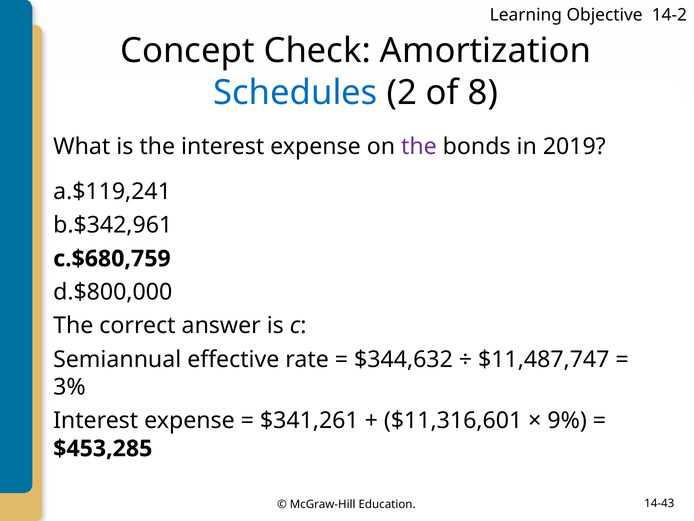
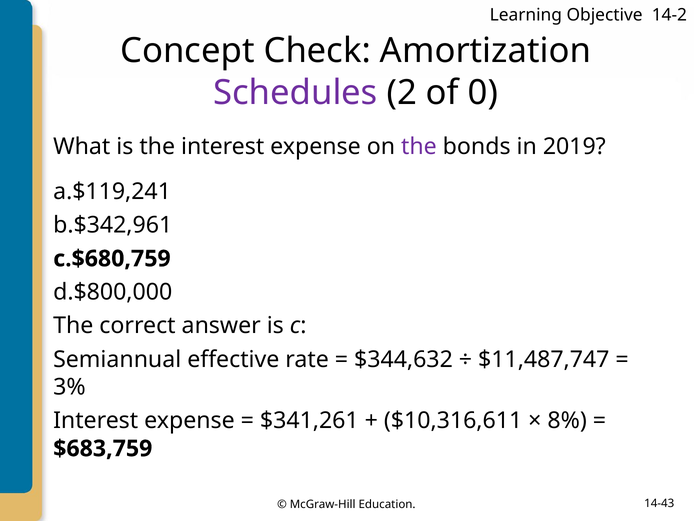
Schedules colour: blue -> purple
8: 8 -> 0
$11,316,601: $11,316,601 -> $10,316,611
9%: 9% -> 8%
$453,285: $453,285 -> $683,759
